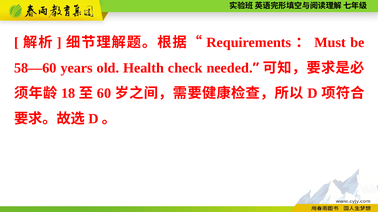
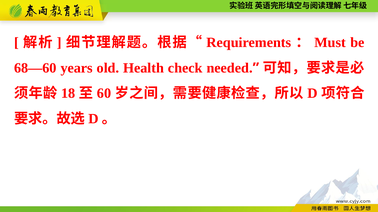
58—60: 58—60 -> 68—60
